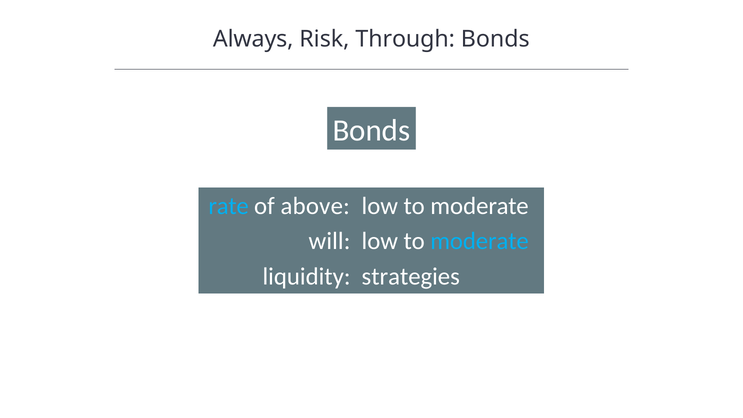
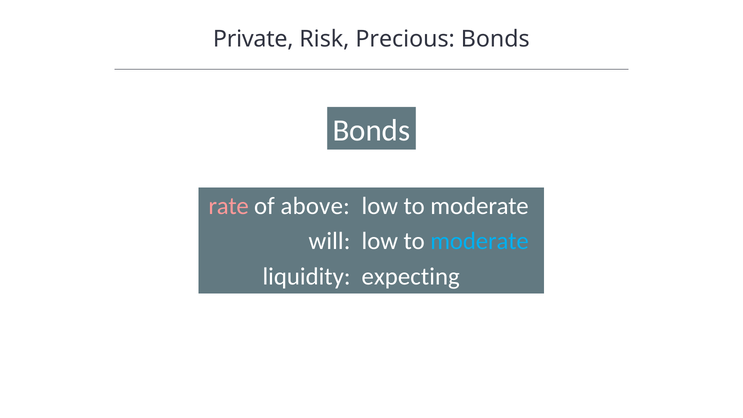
Always: Always -> Private
Through: Through -> Precious
rate colour: light blue -> pink
strategies: strategies -> expecting
